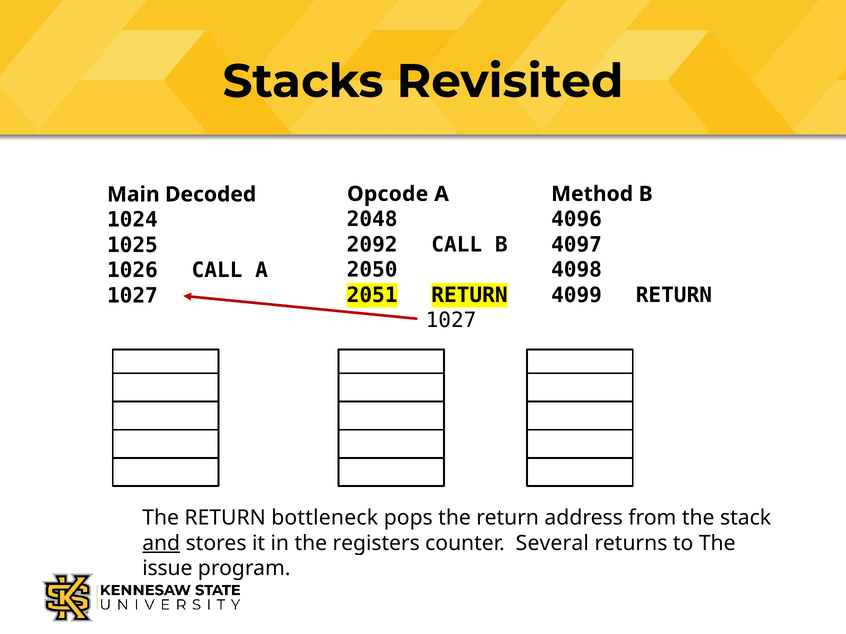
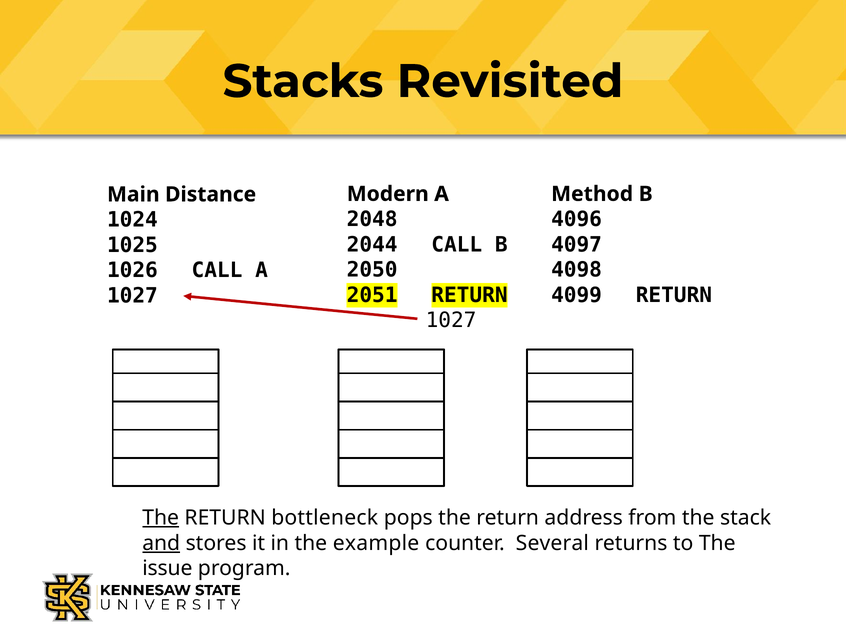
Opcode: Opcode -> Modern
Decoded: Decoded -> Distance
2092: 2092 -> 2044
The at (161, 518) underline: none -> present
registers: registers -> example
